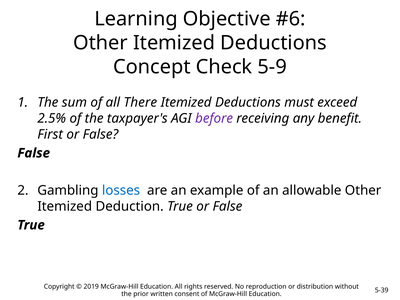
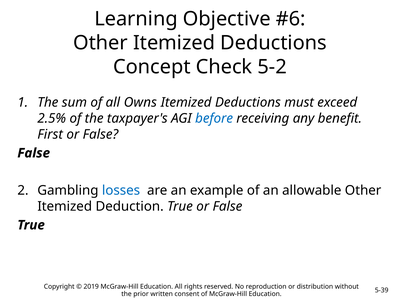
5-9: 5-9 -> 5-2
There: There -> Owns
before colour: purple -> blue
